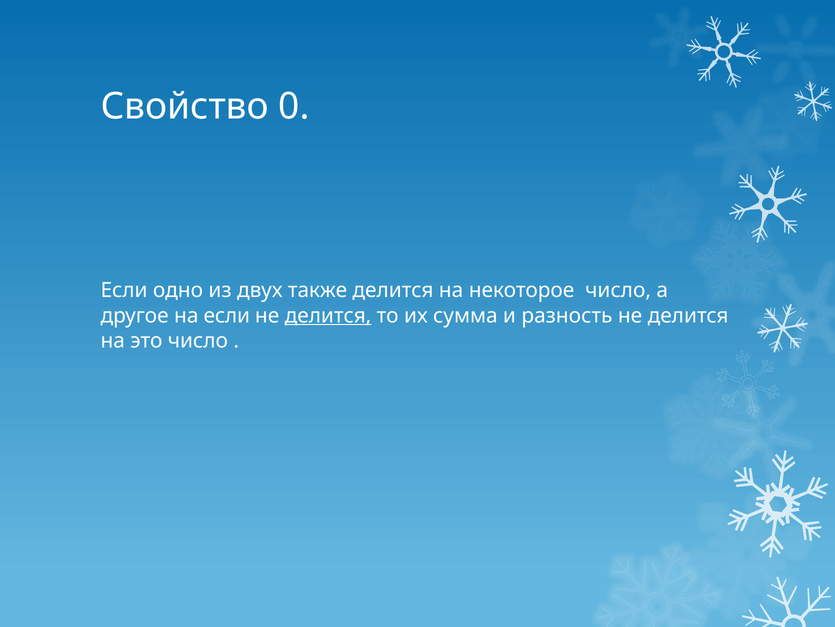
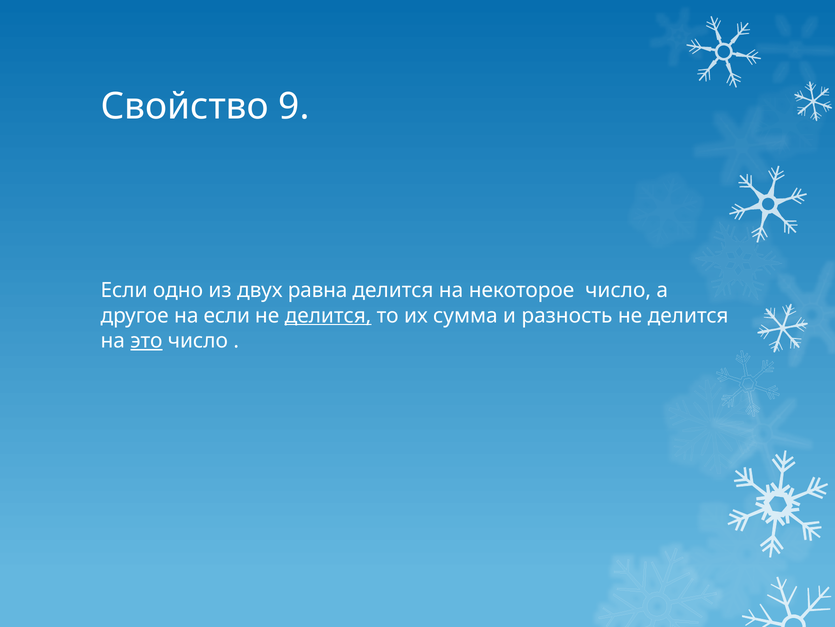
0: 0 -> 9
также: также -> равна
это underline: none -> present
